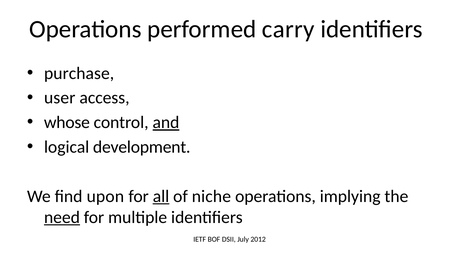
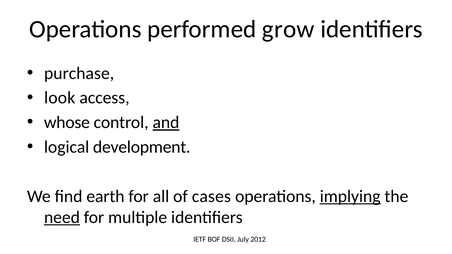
carry: carry -> grow
user: user -> look
upon: upon -> earth
all underline: present -> none
niche: niche -> cases
implying underline: none -> present
